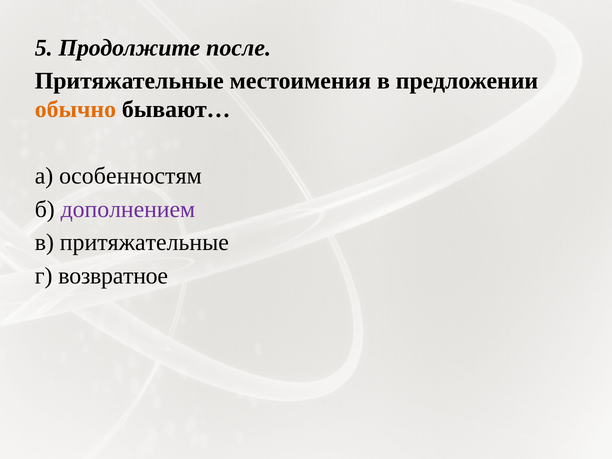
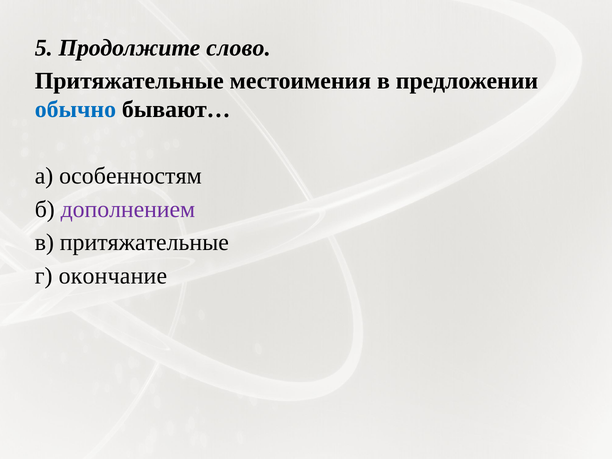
после: после -> слово
обычно colour: orange -> blue
возвратное: возвратное -> окончание
